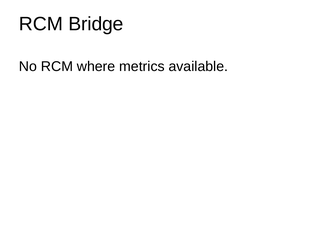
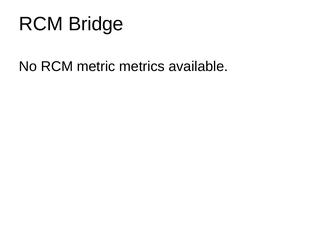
where: where -> metric
